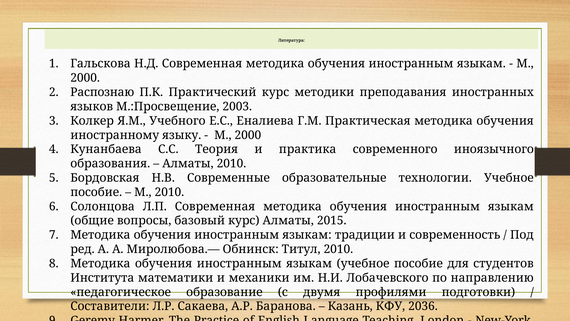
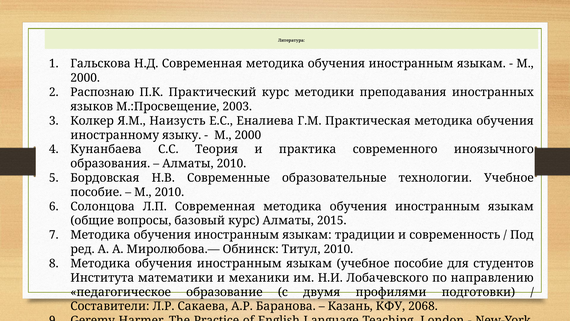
Учебного: Учебного -> Наизусть
2036: 2036 -> 2068
